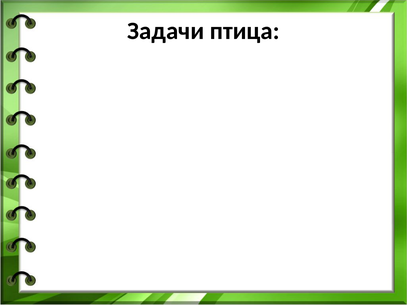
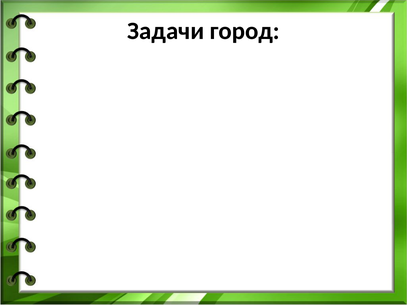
птица: птица -> город
